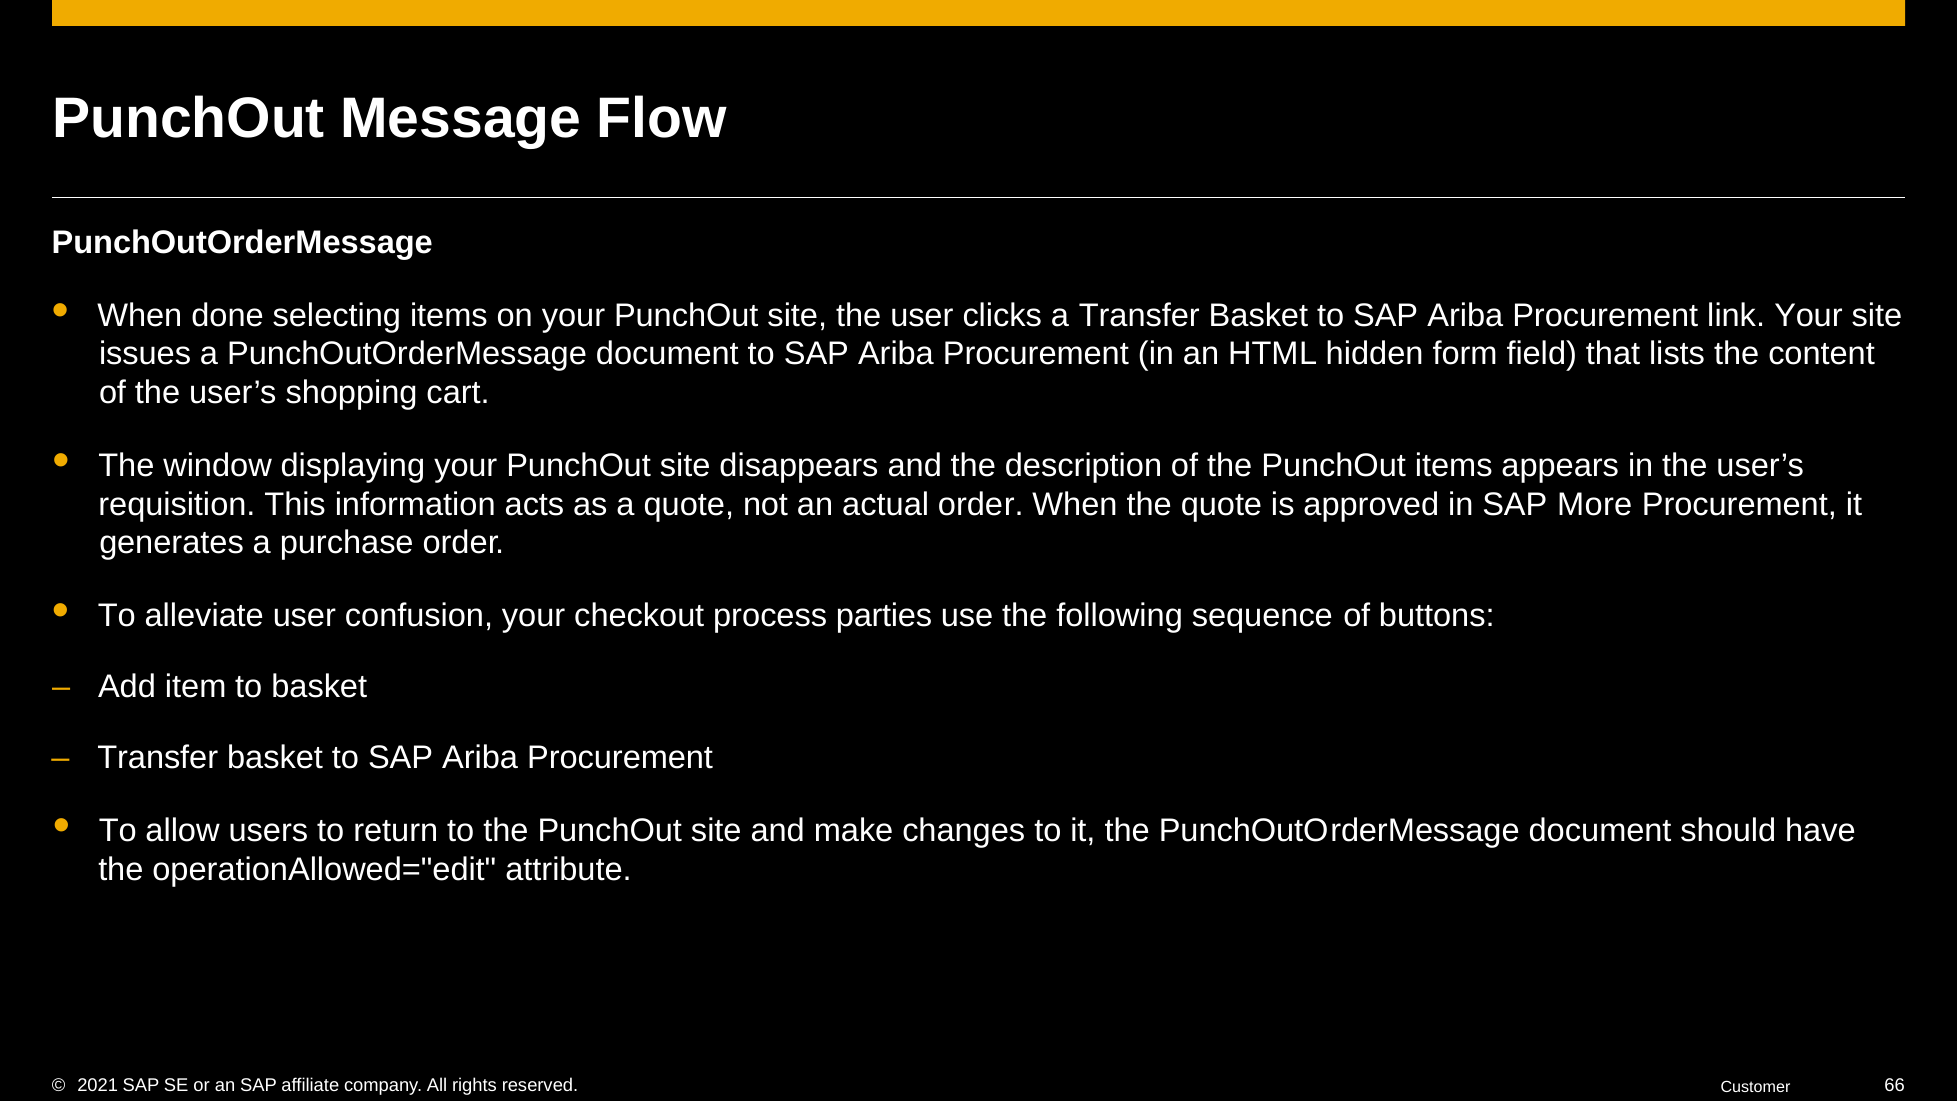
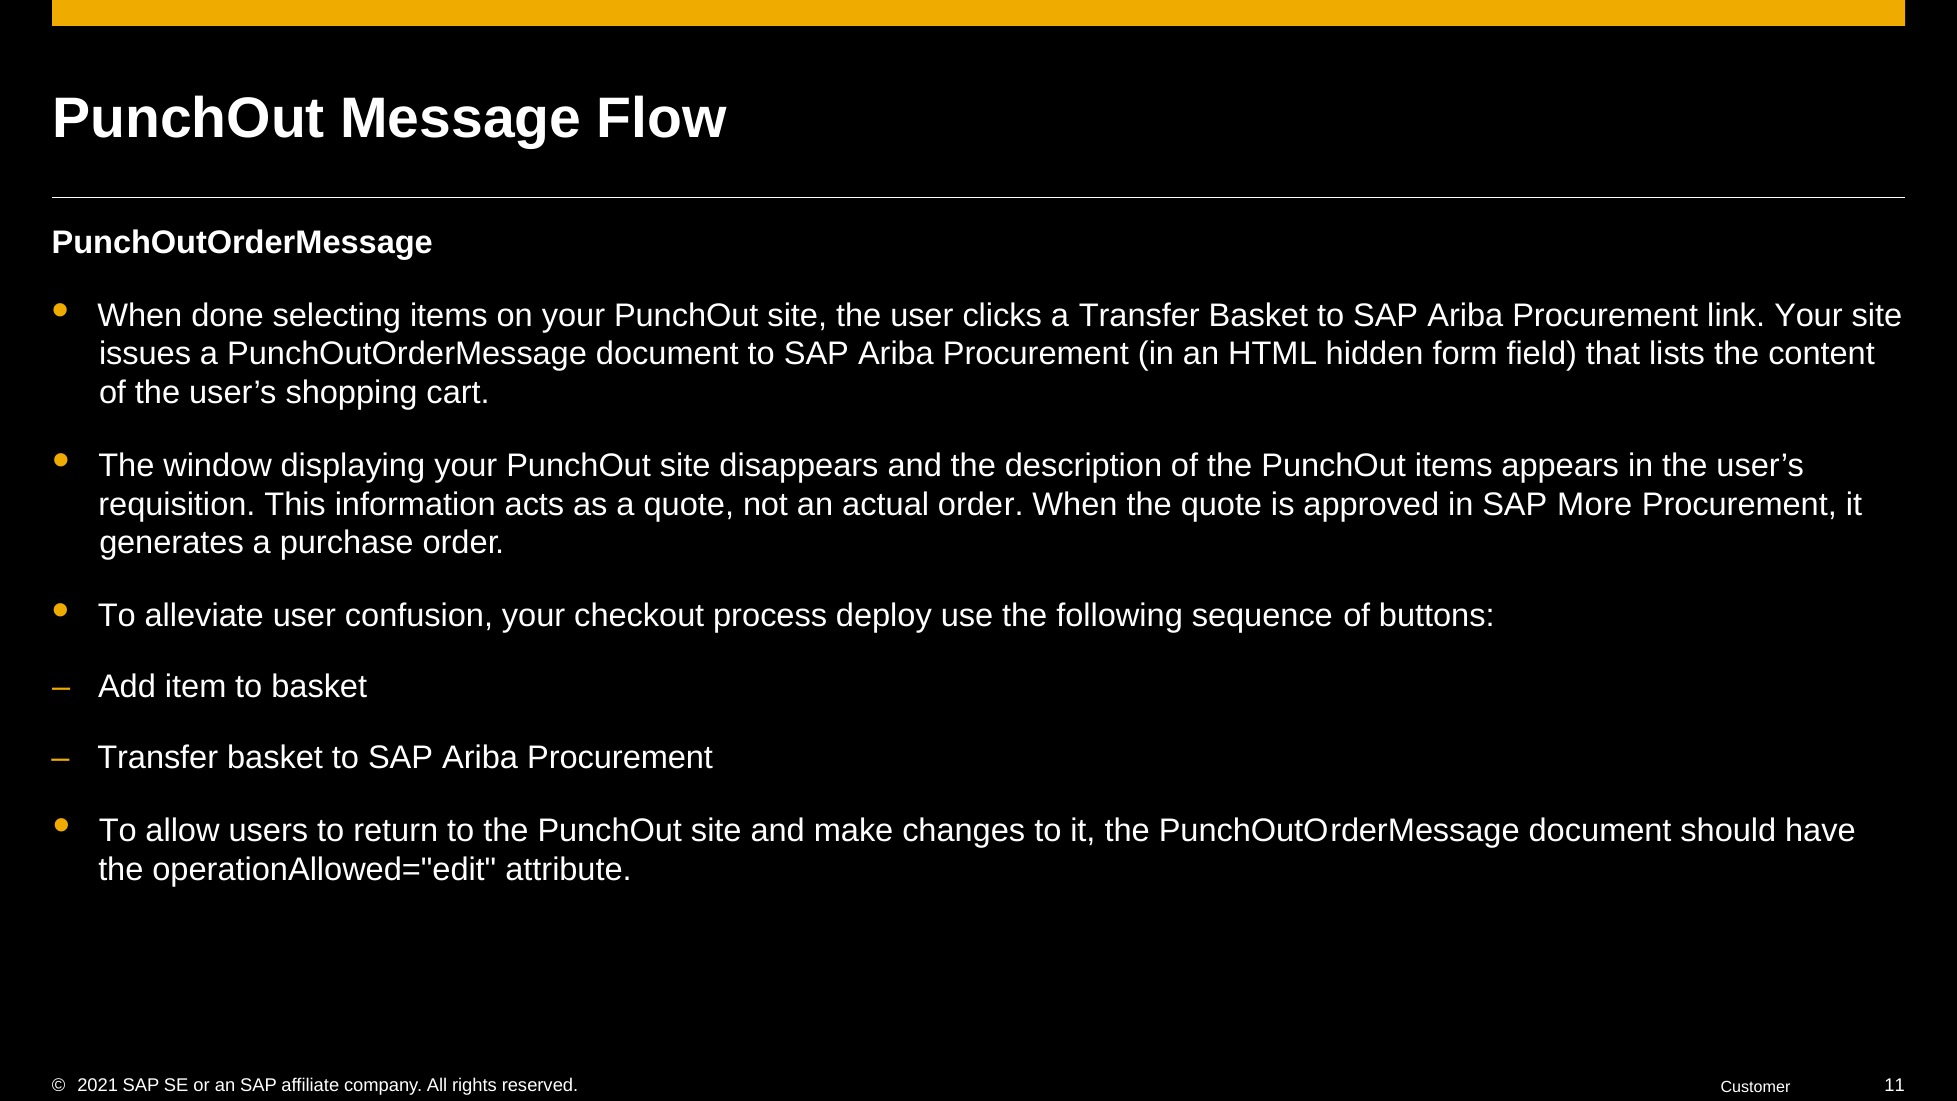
parties: parties -> deploy
66: 66 -> 11
